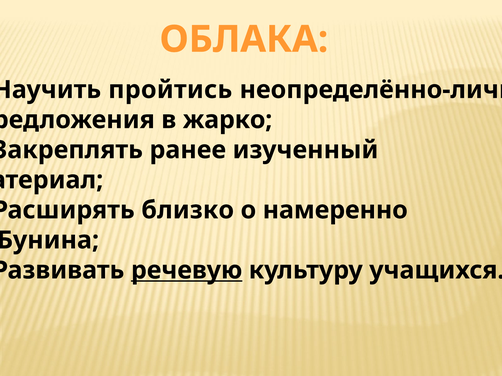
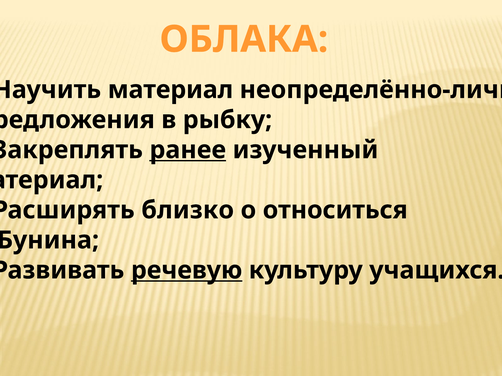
пройтись at (170, 90): пройтись -> материал
жарко: жарко -> рыбку
ранее underline: none -> present
намеренно: намеренно -> относиться
